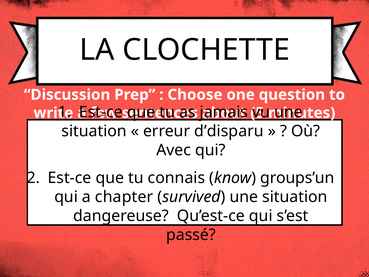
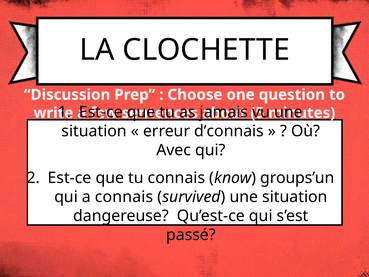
d’disparu: d’disparu -> d’connais
a chapter: chapter -> connais
